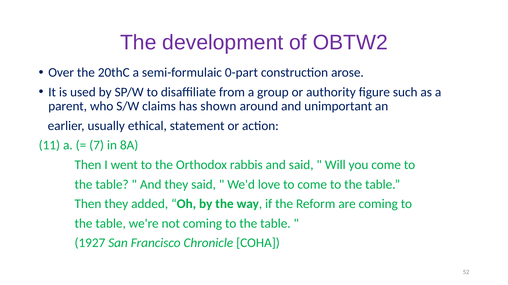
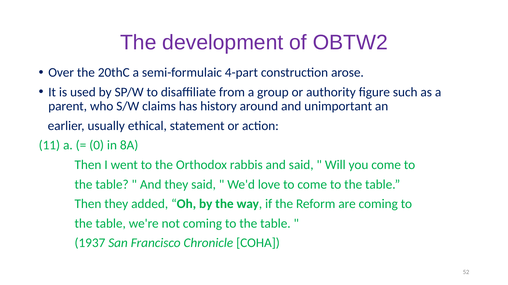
0-part: 0-part -> 4-part
shown: shown -> history
7: 7 -> 0
1927: 1927 -> 1937
